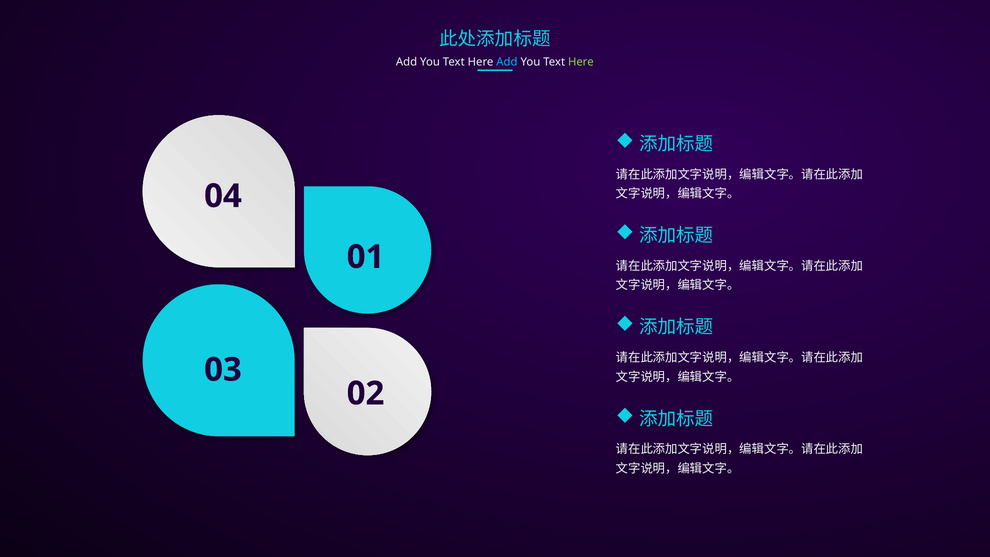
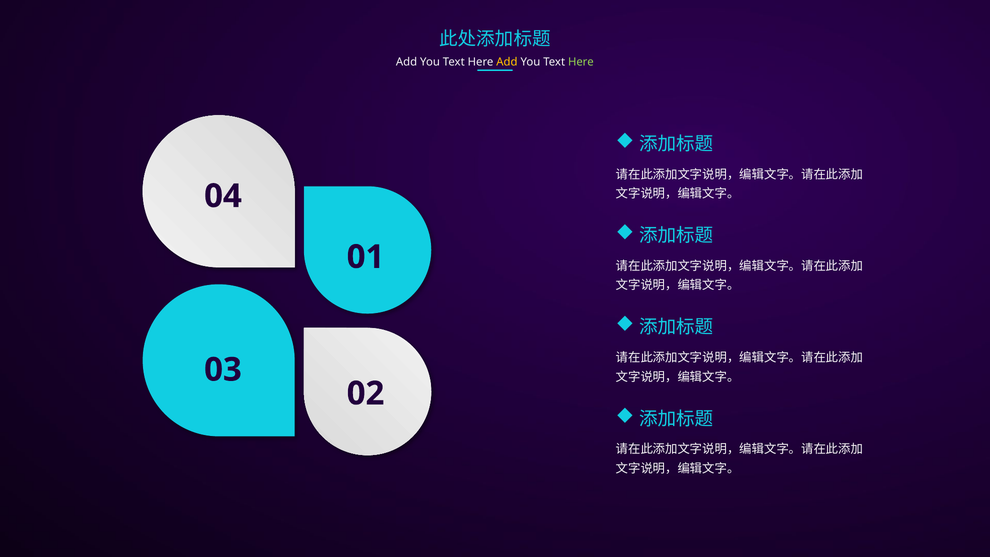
Add at (507, 62) colour: light blue -> yellow
